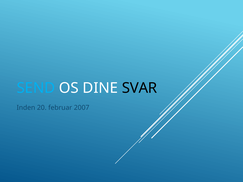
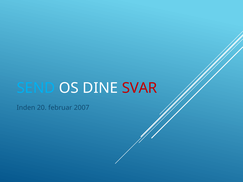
SVAR colour: black -> red
